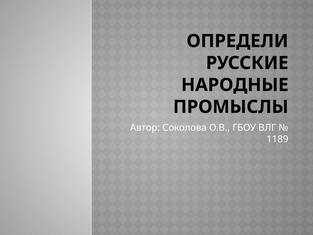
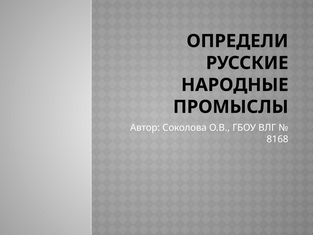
1189: 1189 -> 8168
